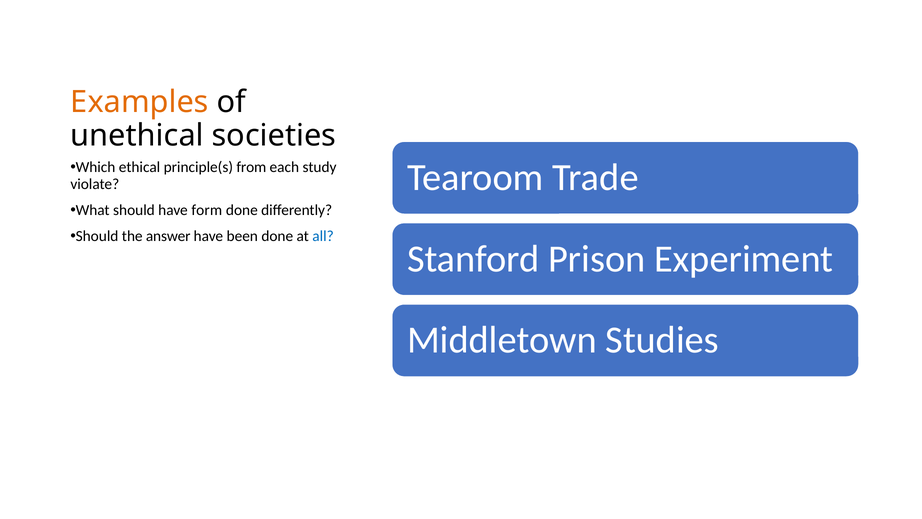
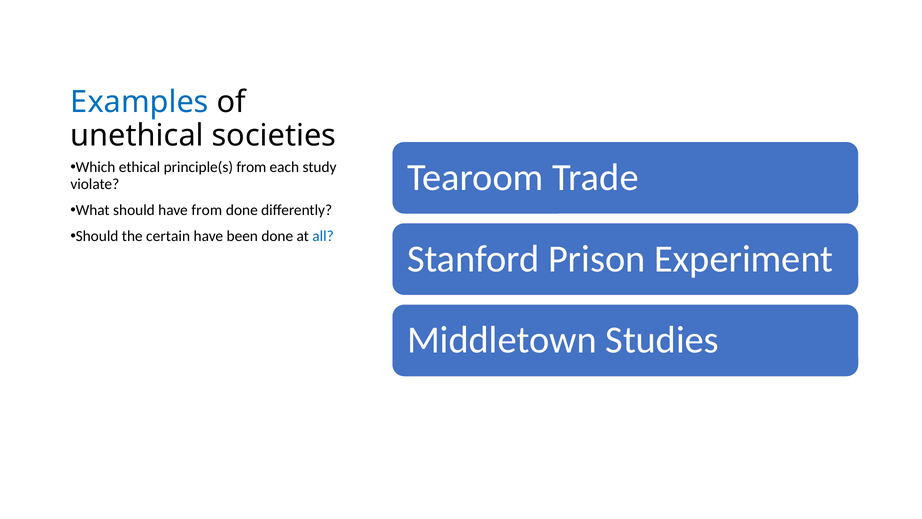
Examples colour: orange -> blue
have form: form -> from
answer: answer -> certain
